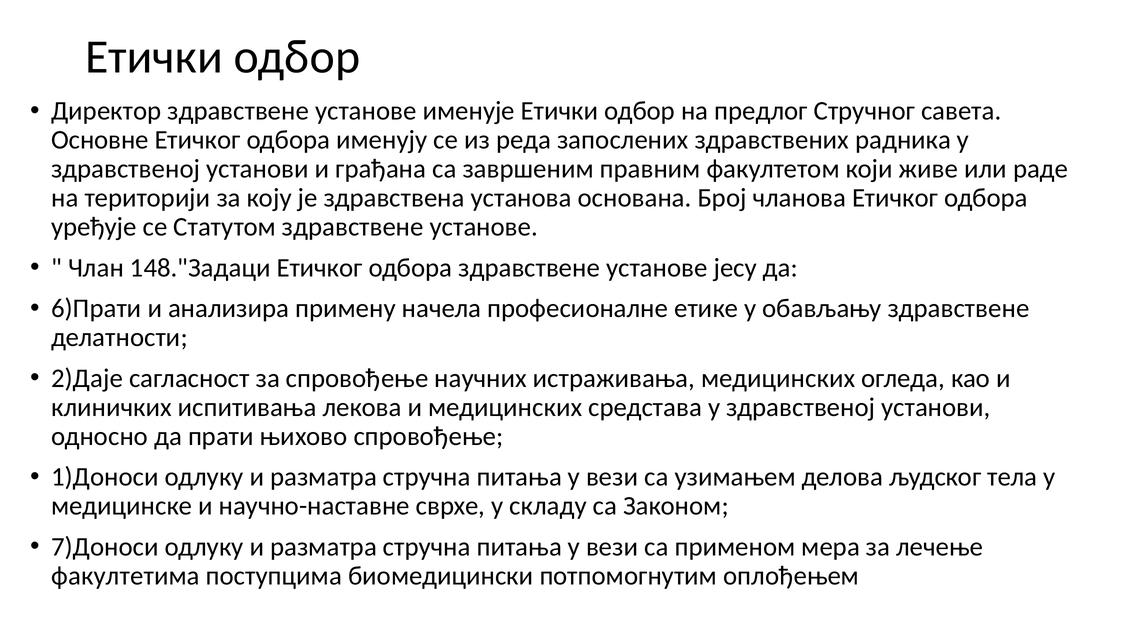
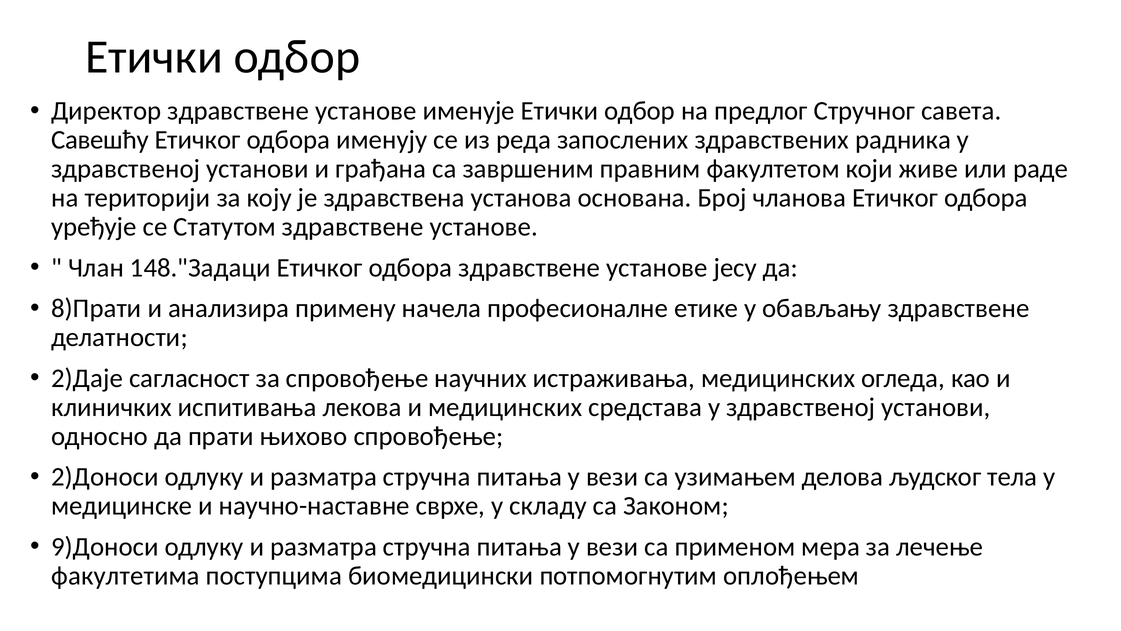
Основне: Основне -> Савешћу
6)Прати: 6)Прати -> 8)Прати
1)Доноси: 1)Доноси -> 2)Доноси
7)Доноси: 7)Доноси -> 9)Доноси
